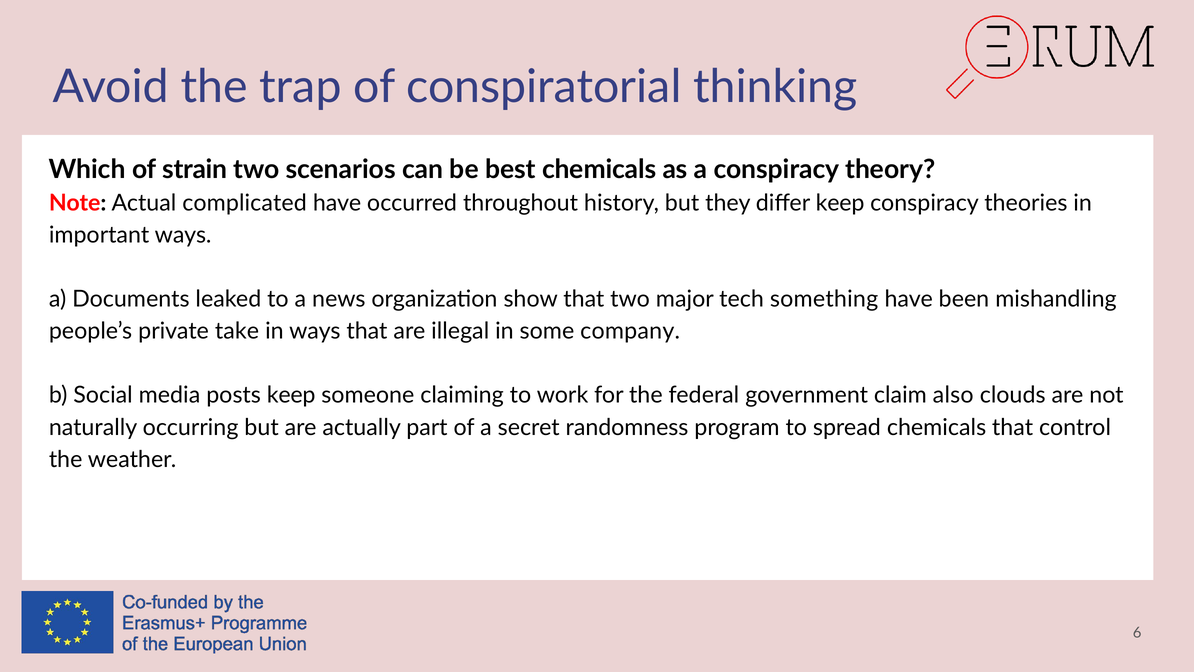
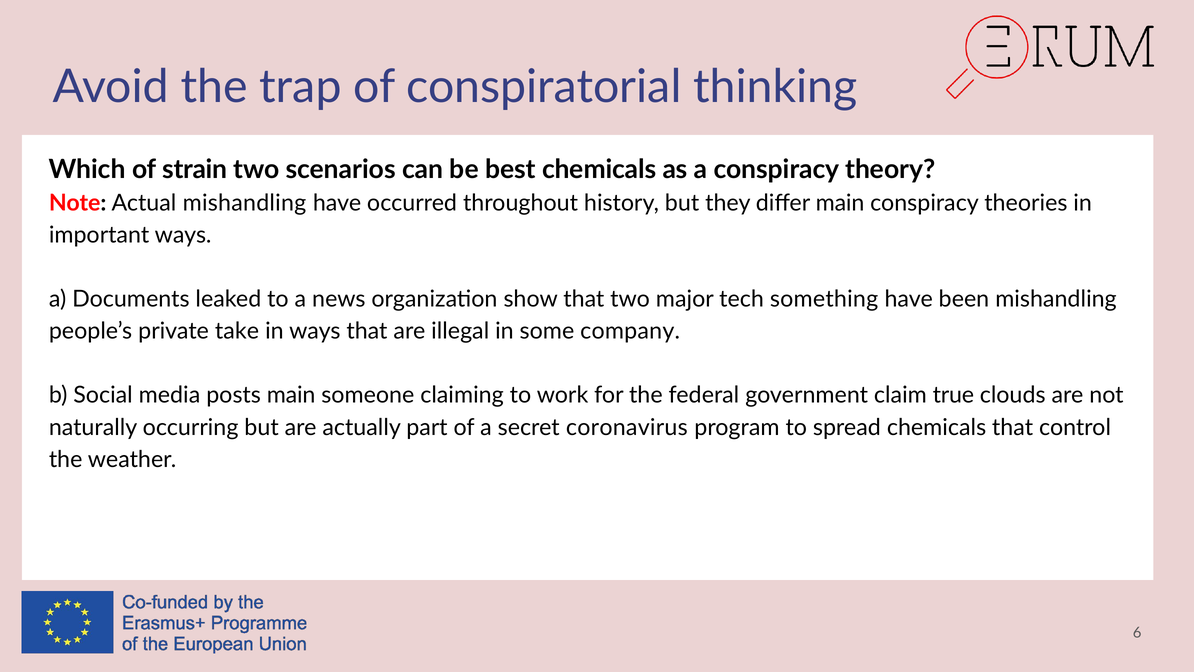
Actual complicated: complicated -> mishandling
differ keep: keep -> main
posts keep: keep -> main
also: also -> true
randomness: randomness -> coronavirus
